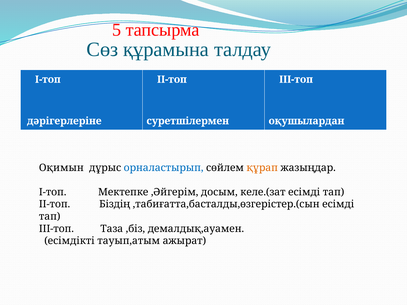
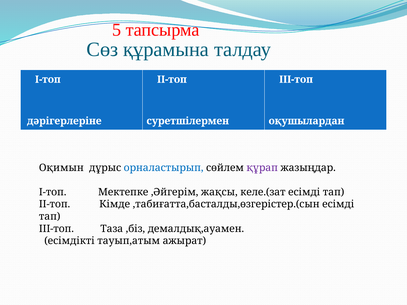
құрап colour: orange -> purple
досым: досым -> жақсы
Біздің: Біздің -> Кімде
